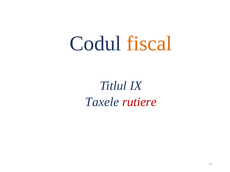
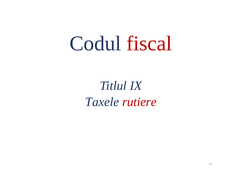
fiscal colour: orange -> red
